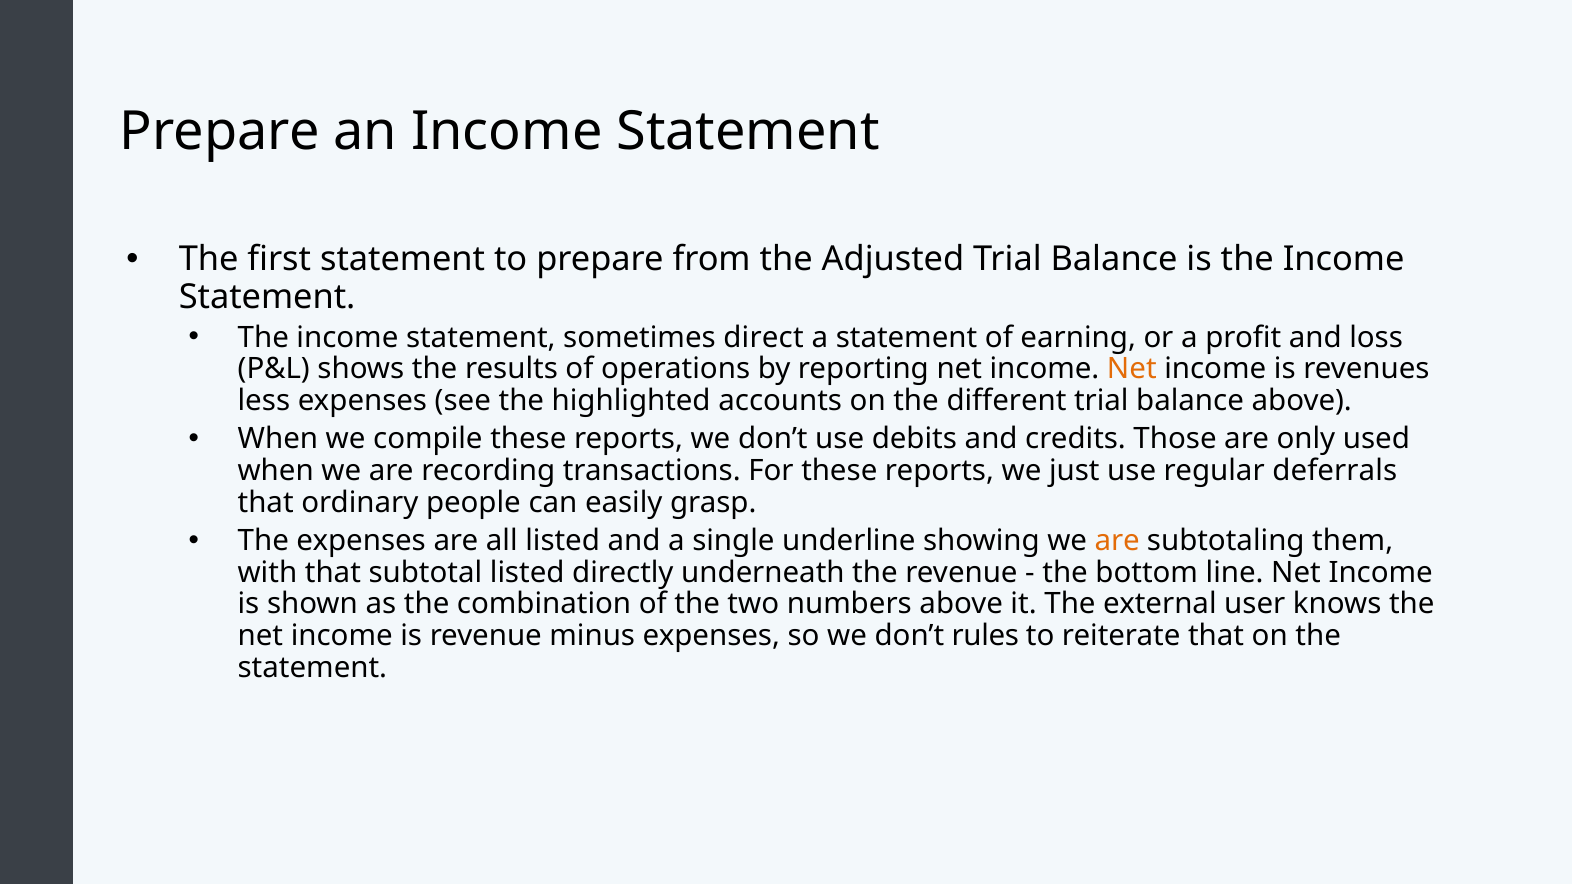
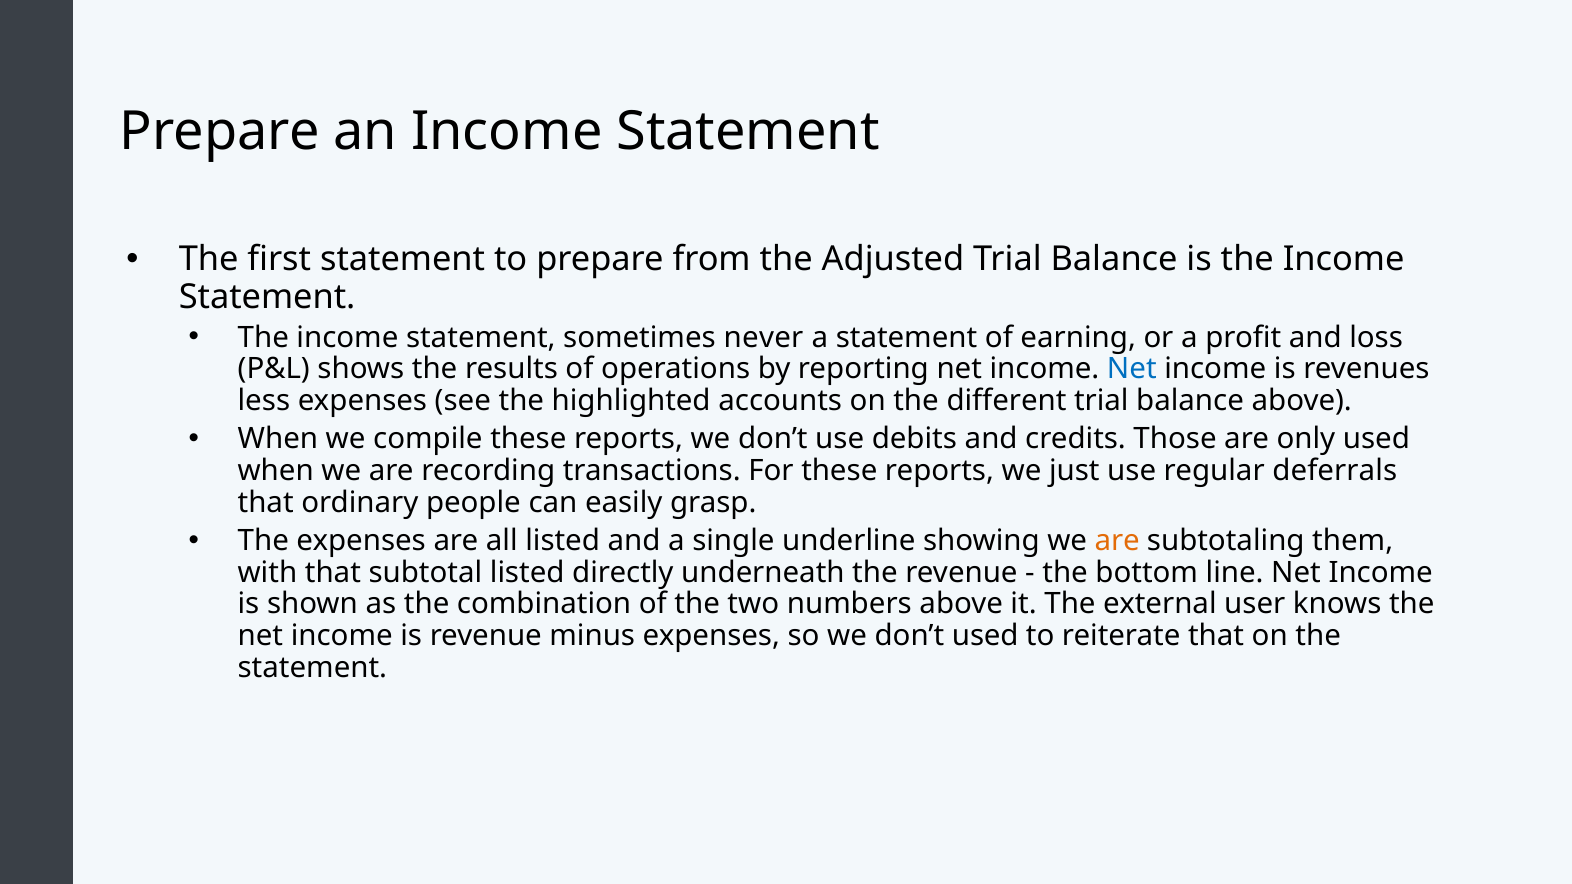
direct: direct -> never
Net at (1132, 369) colour: orange -> blue
don’t rules: rules -> used
